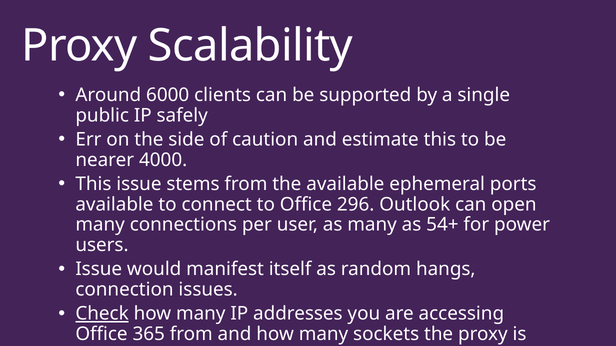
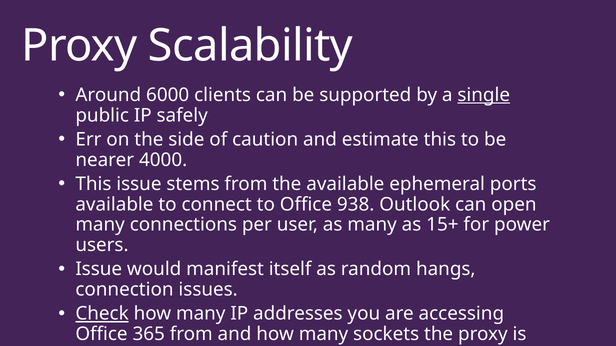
single underline: none -> present
296: 296 -> 938
54+: 54+ -> 15+
